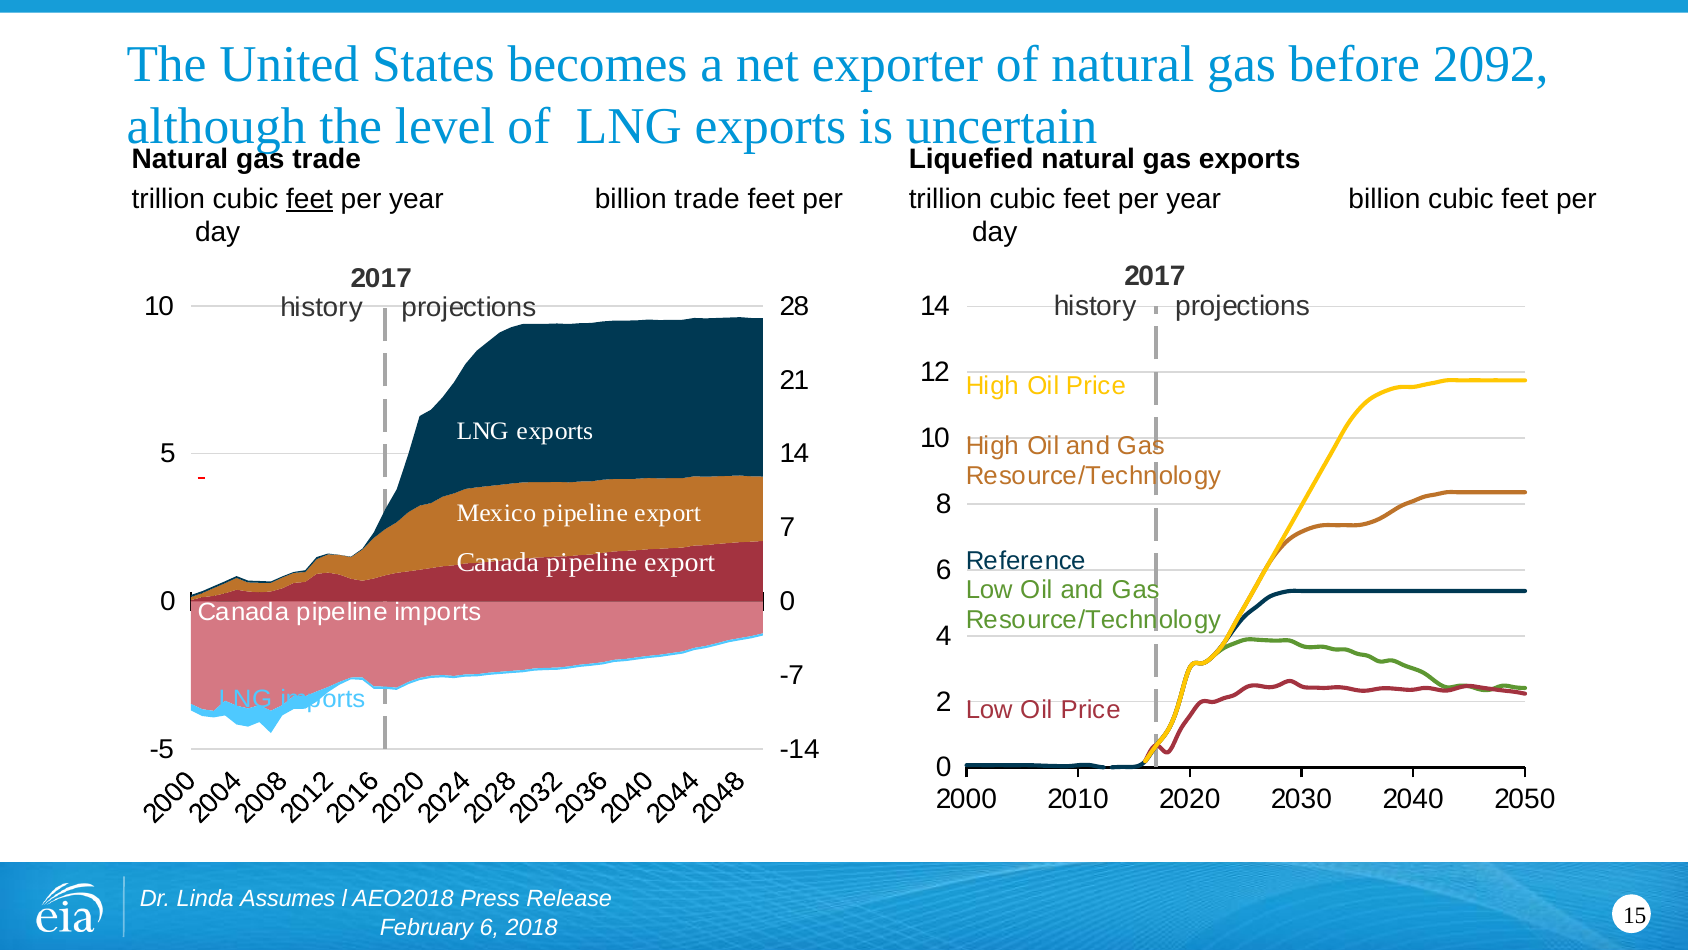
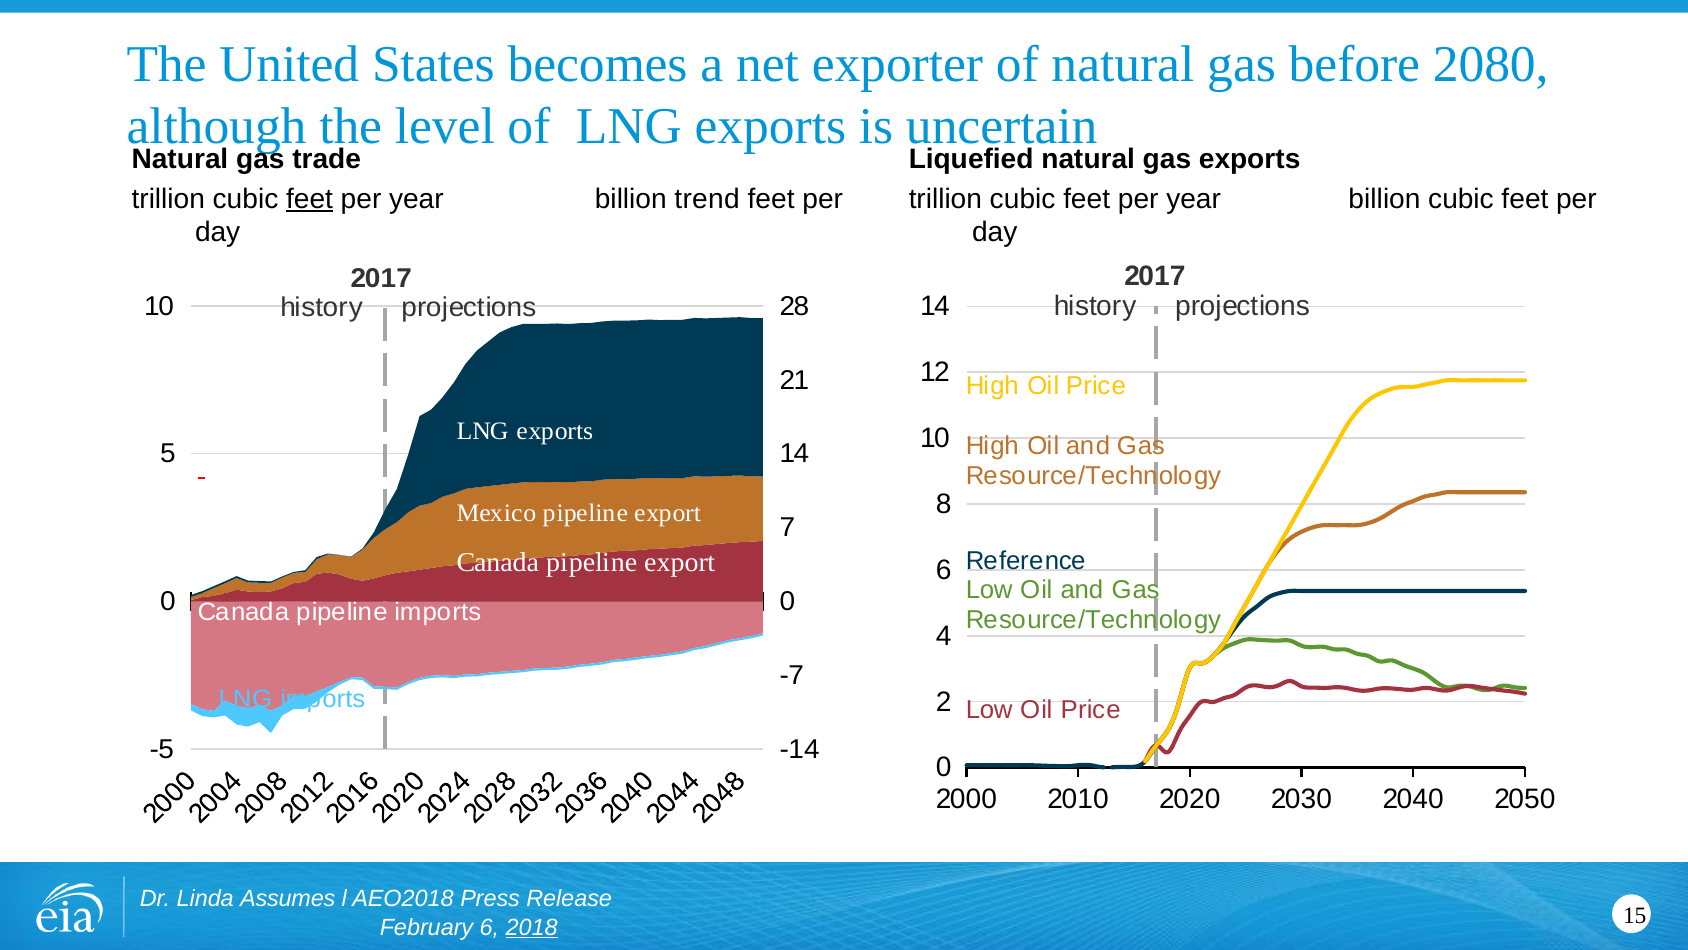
2092: 2092 -> 2080
billion trade: trade -> trend
2018 underline: none -> present
